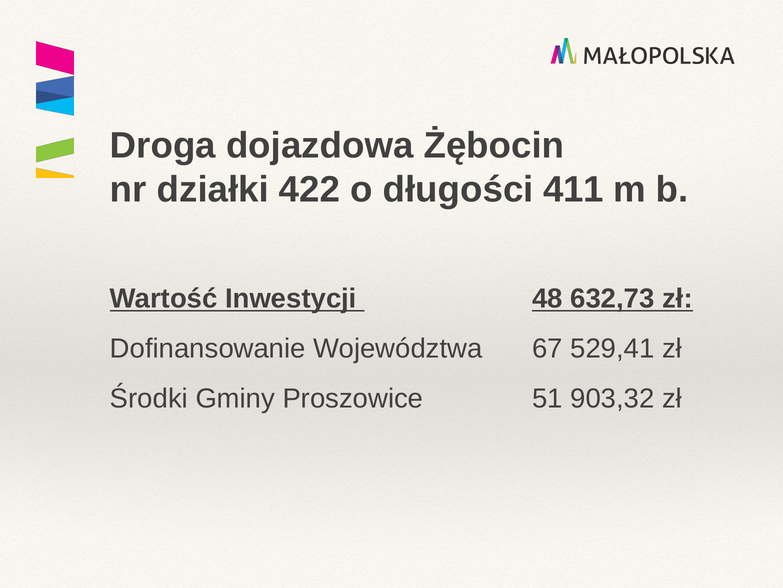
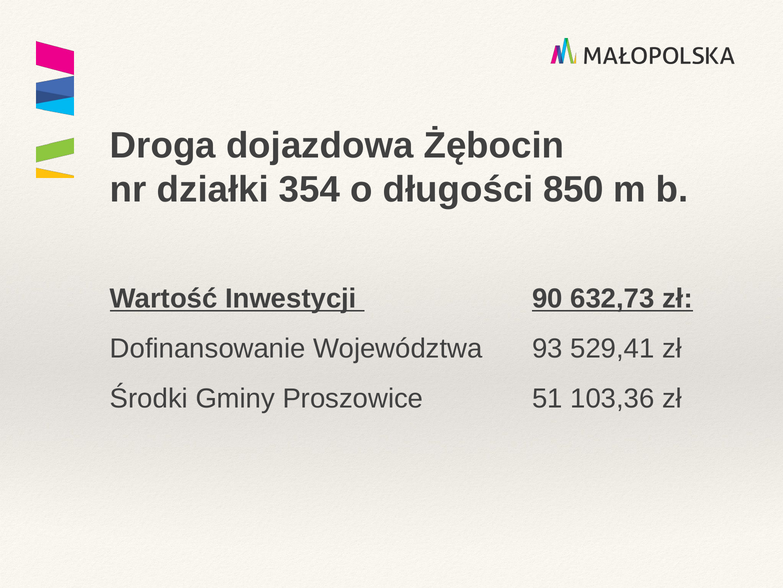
422: 422 -> 354
411: 411 -> 850
48: 48 -> 90
67: 67 -> 93
903,32: 903,32 -> 103,36
